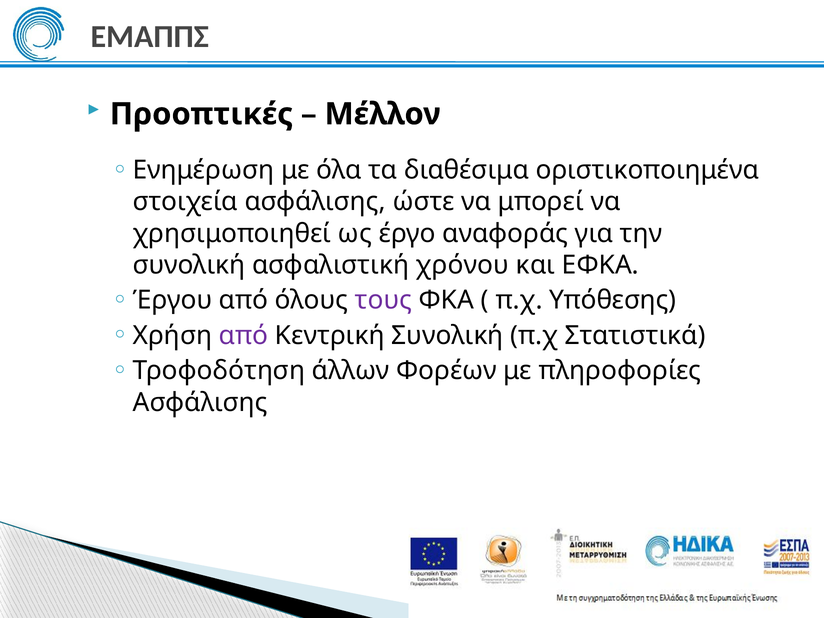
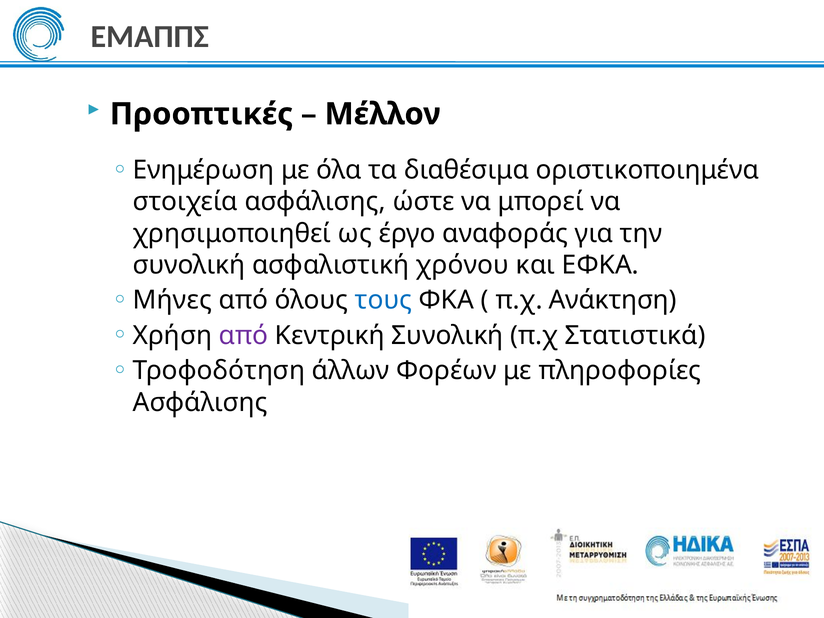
Έργου: Έργου -> Μήνες
τους colour: purple -> blue
Υπόθεσης: Υπόθεσης -> Ανάκτηση
